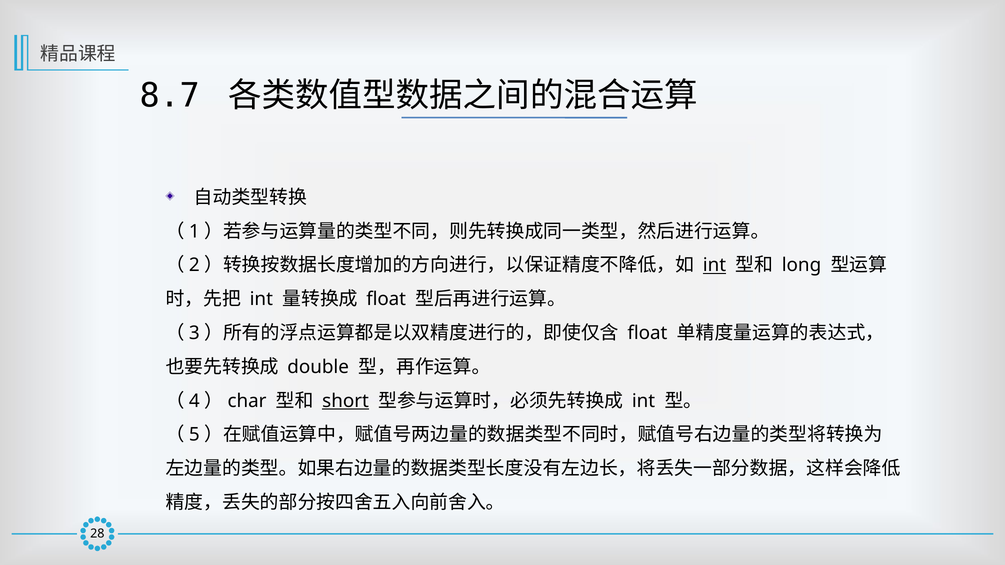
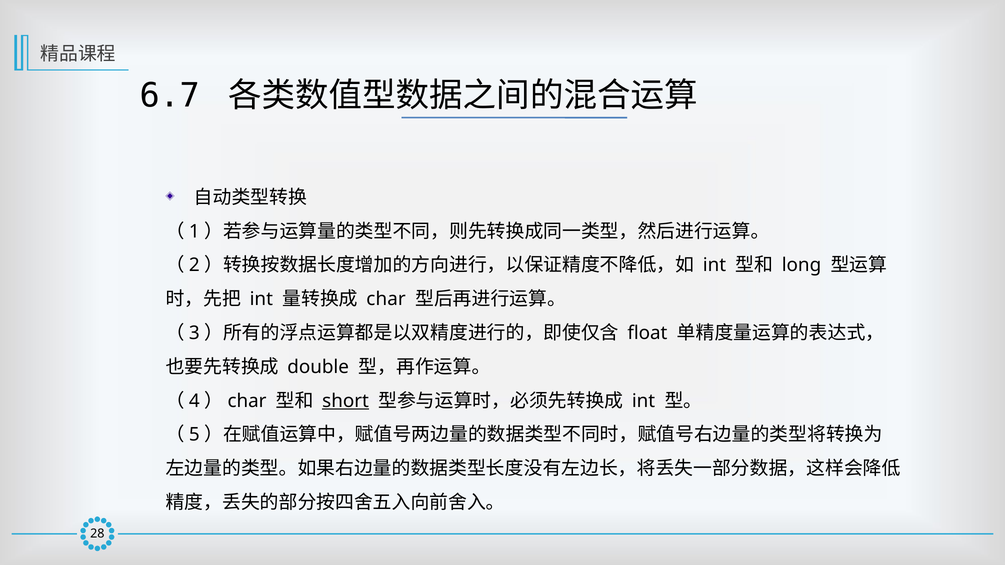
8.7: 8.7 -> 6.7
int at (714, 265) underline: present -> none
float at (386, 299): float -> char
